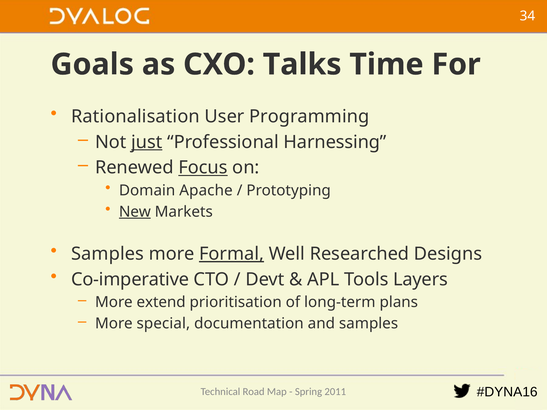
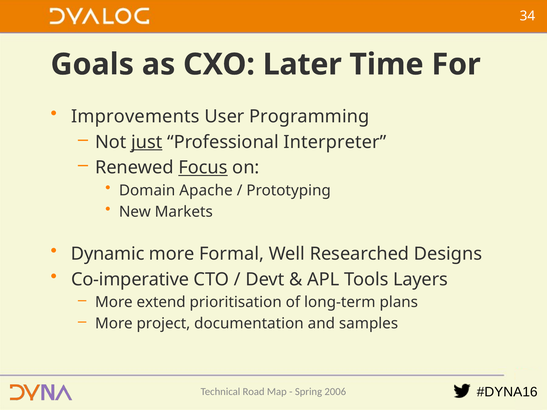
Talks: Talks -> Later
Rationalisation: Rationalisation -> Improvements
Harnessing: Harnessing -> Interpreter
New underline: present -> none
Samples at (108, 254): Samples -> Dynamic
Formal underline: present -> none
special: special -> project
2011: 2011 -> 2006
